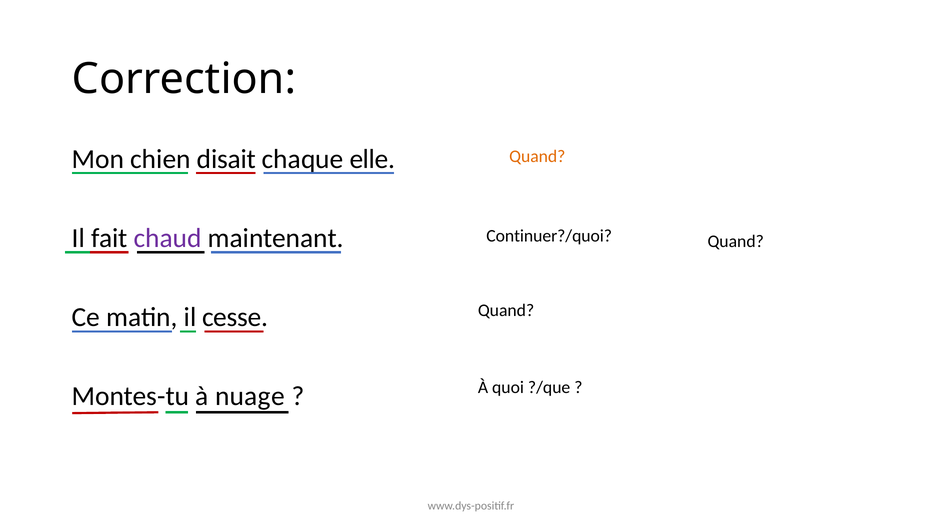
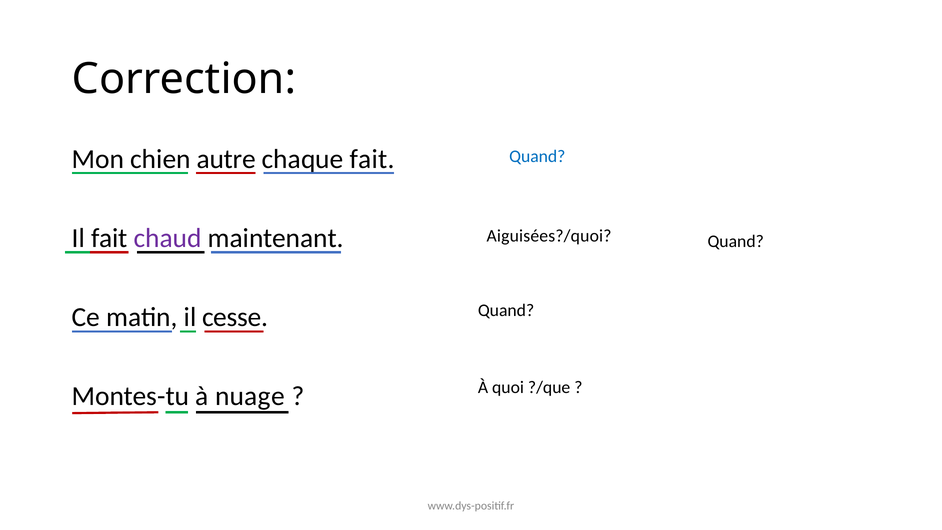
disait: disait -> autre
chaque elle: elle -> fait
Quand at (537, 156) colour: orange -> blue
Continuer?/quoi: Continuer?/quoi -> Aiguisées?/quoi
